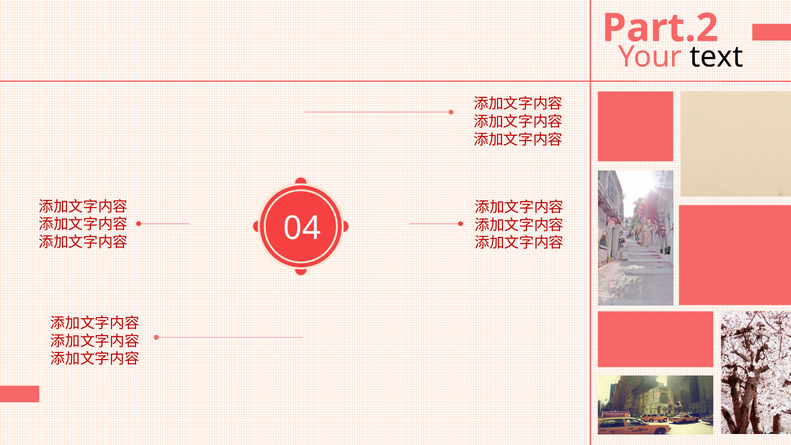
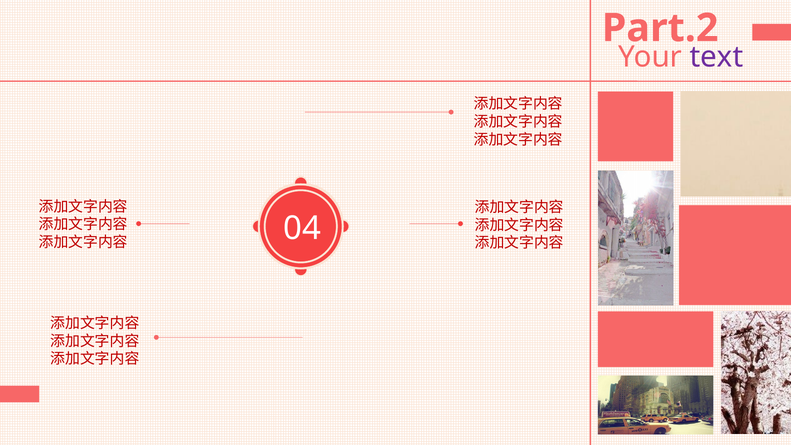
text colour: black -> purple
